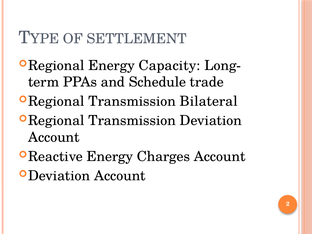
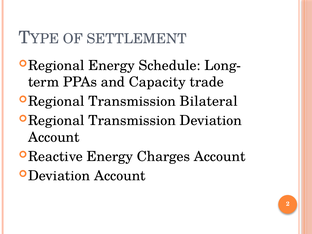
Capacity: Capacity -> Schedule
Schedule: Schedule -> Capacity
